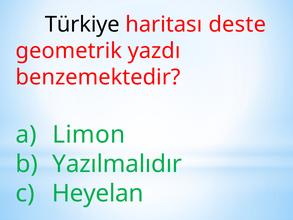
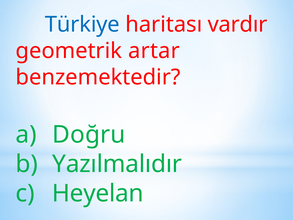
Türkiye colour: black -> blue
deste: deste -> vardır
yazdı: yazdı -> artar
Limon: Limon -> Doğru
